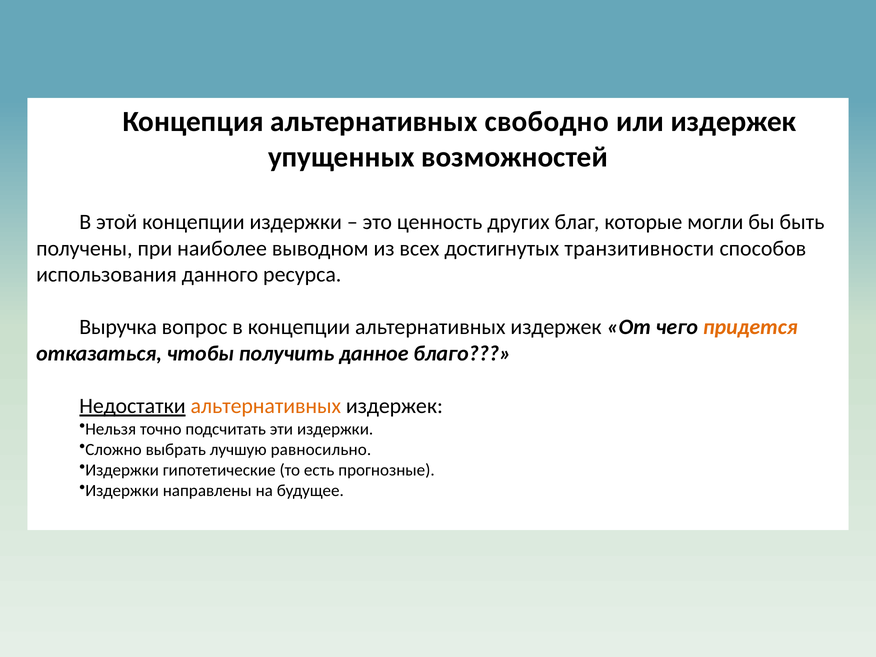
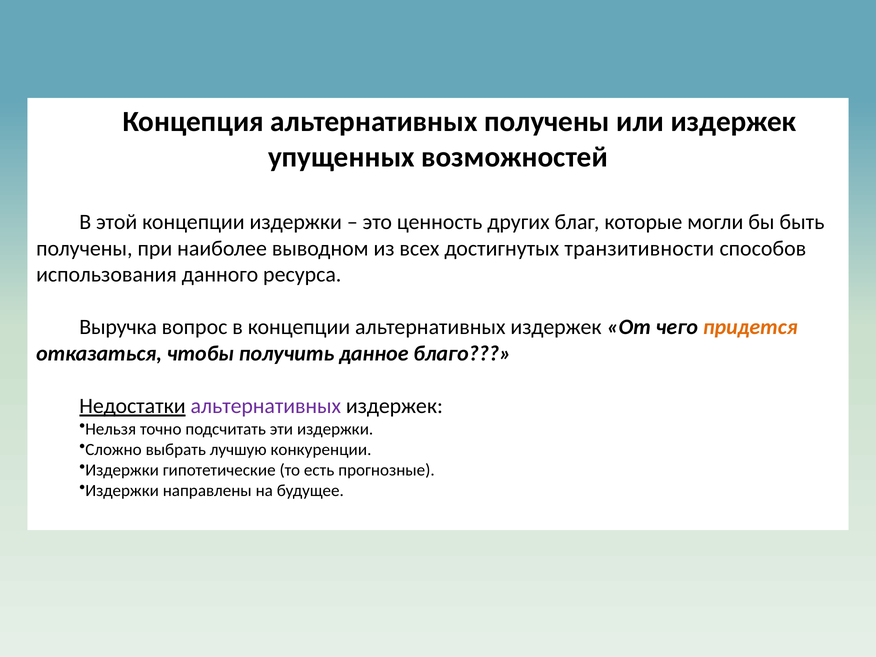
альтернативных свободно: свободно -> получены
альтернативных at (266, 406) colour: orange -> purple
равносильно: равносильно -> конкуренции
